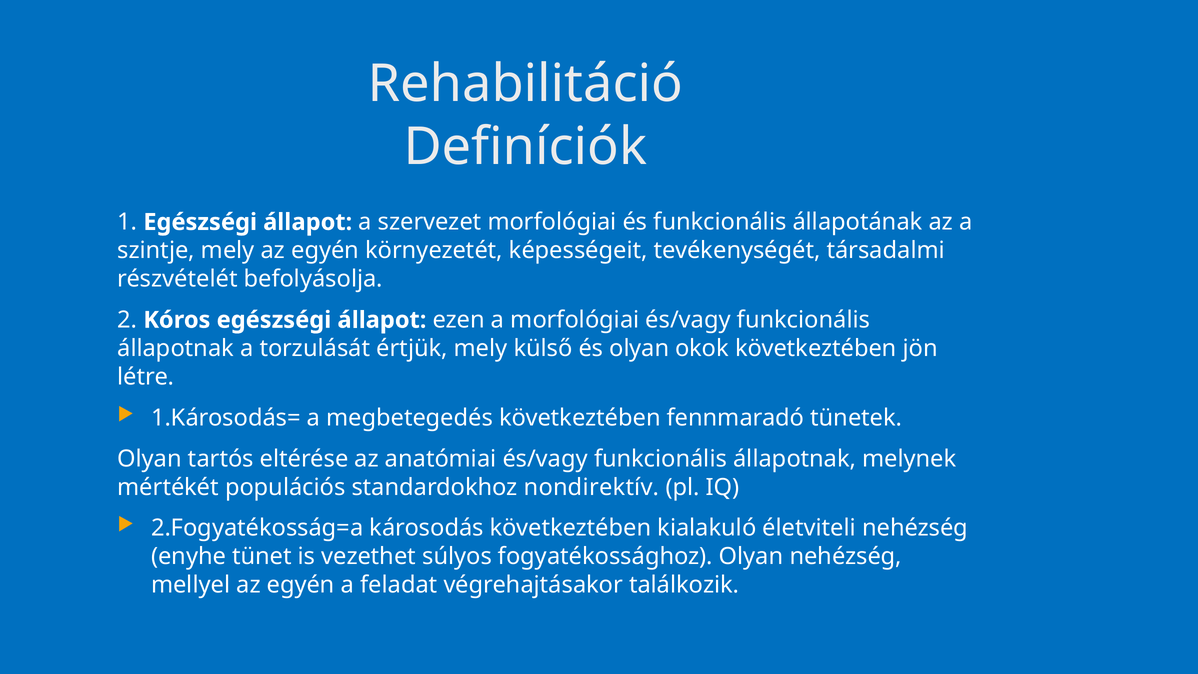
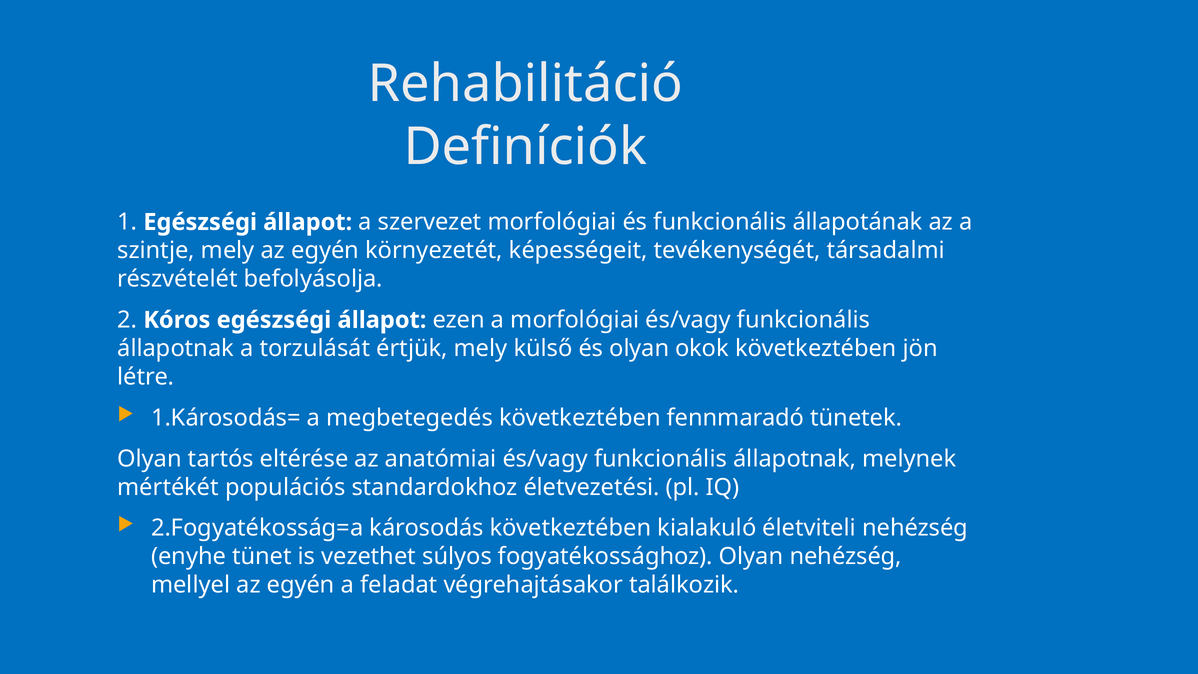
nondirektív: nondirektív -> életvezetési
